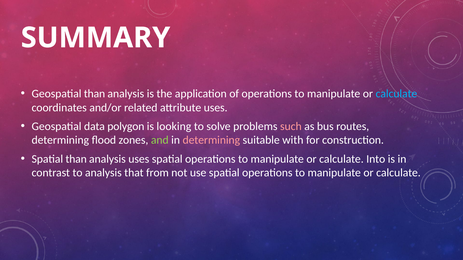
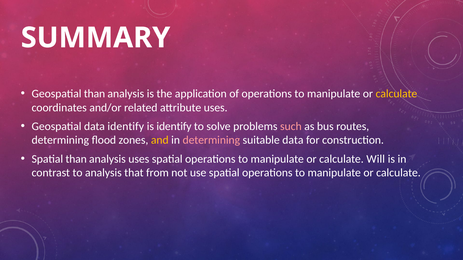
calculate at (396, 94) colour: light blue -> yellow
data polygon: polygon -> identify
is looking: looking -> identify
and colour: light green -> yellow
suitable with: with -> data
Into: Into -> Will
